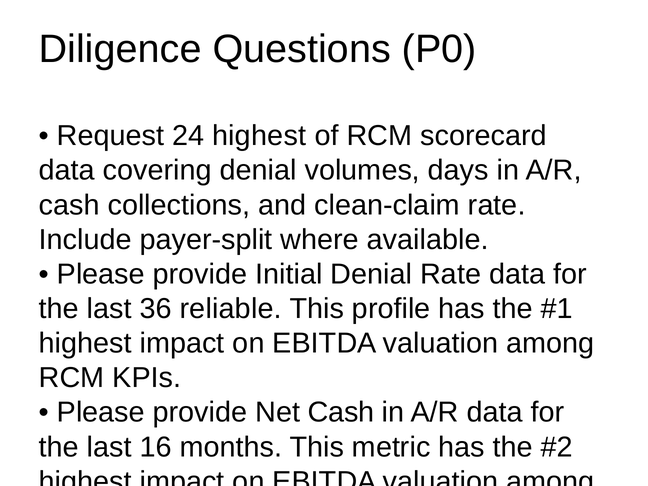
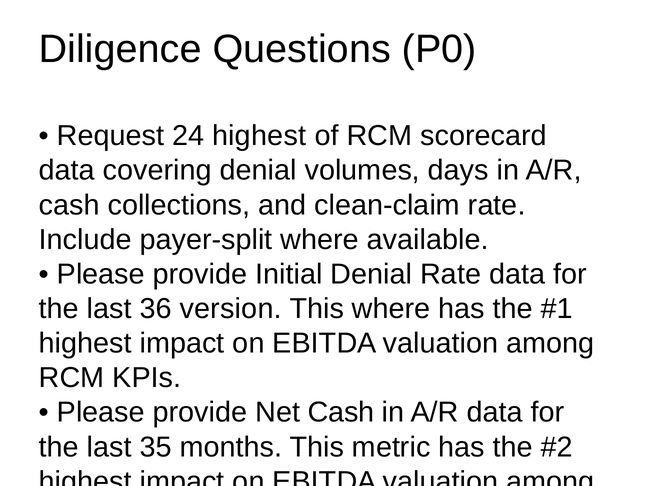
reliable: reliable -> version
This profile: profile -> where
16: 16 -> 35
